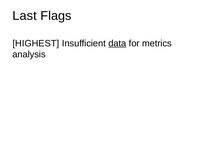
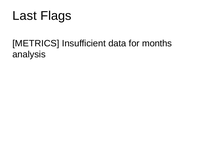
HIGHEST: HIGHEST -> METRICS
data underline: present -> none
metrics: metrics -> months
